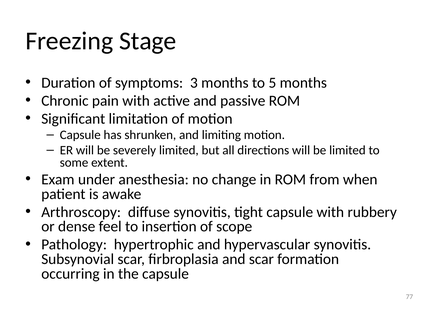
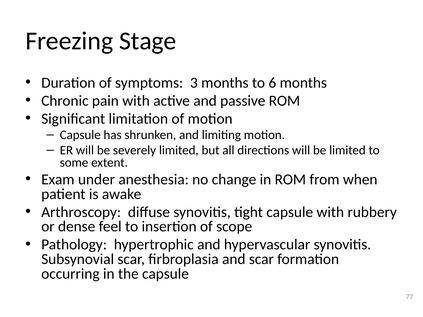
5: 5 -> 6
